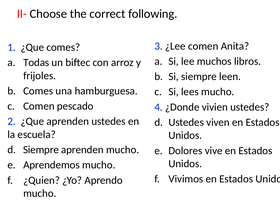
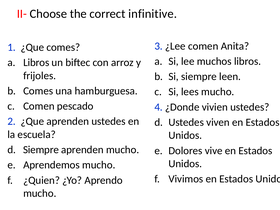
following: following -> infinitive
Todas at (36, 63): Todas -> Libros
